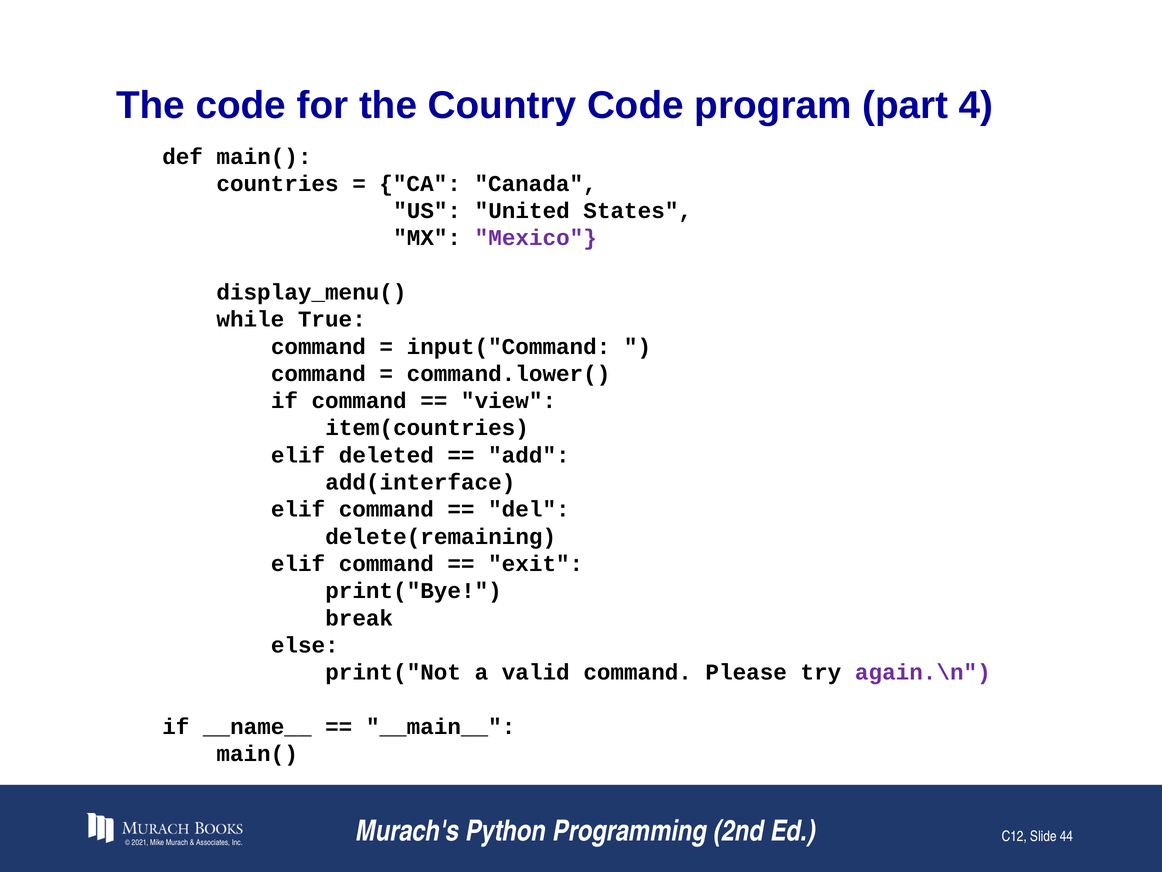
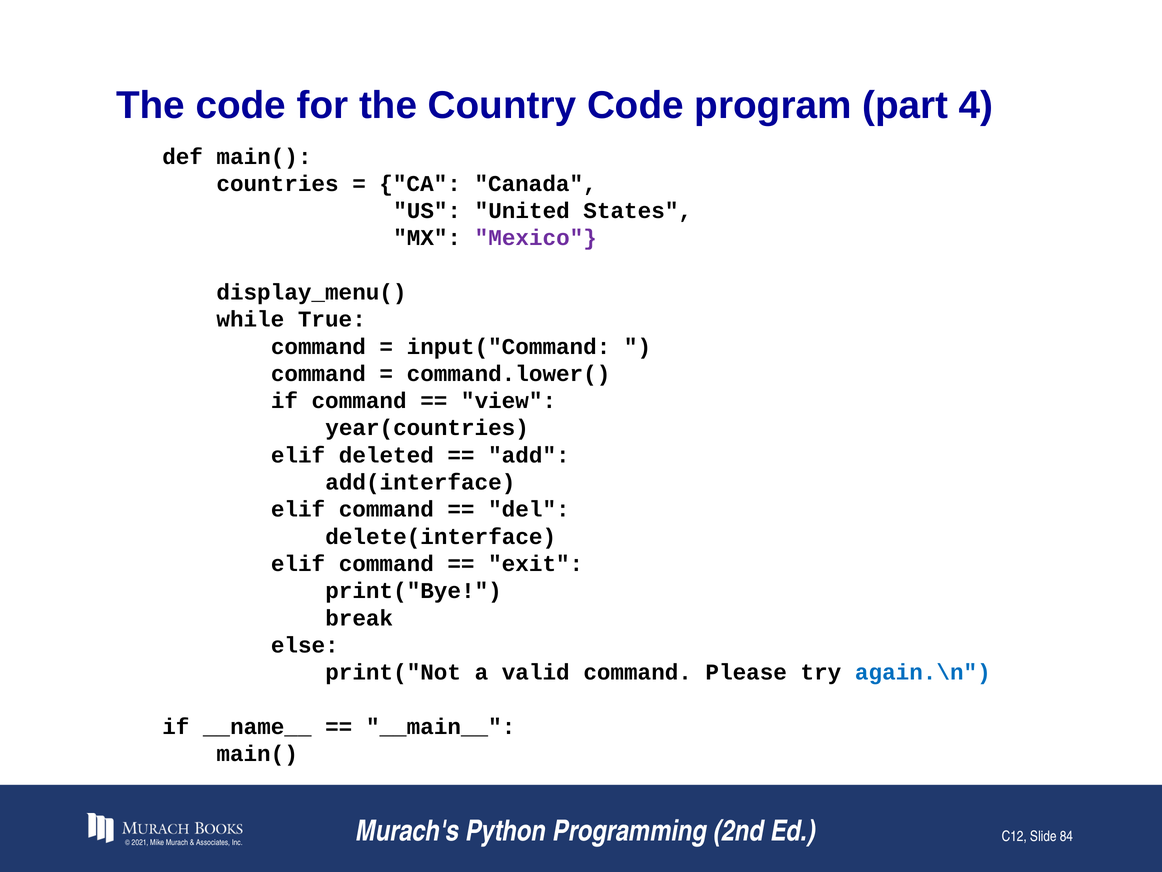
item(countries: item(countries -> year(countries
delete(remaining: delete(remaining -> delete(interface
again.\n colour: purple -> blue
44: 44 -> 84
